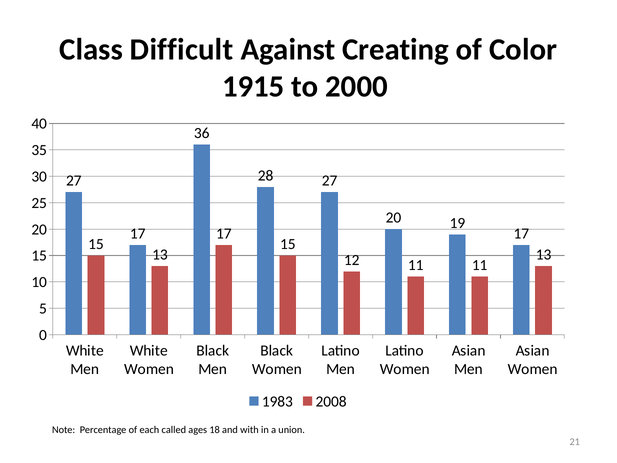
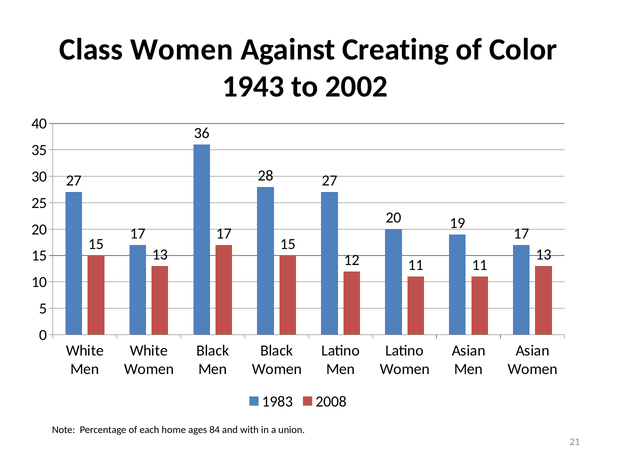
Class Difficult: Difficult -> Women
1915: 1915 -> 1943
2000: 2000 -> 2002
called: called -> home
18: 18 -> 84
